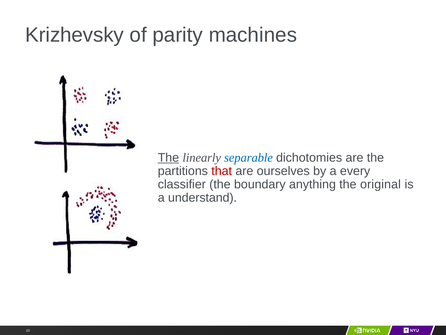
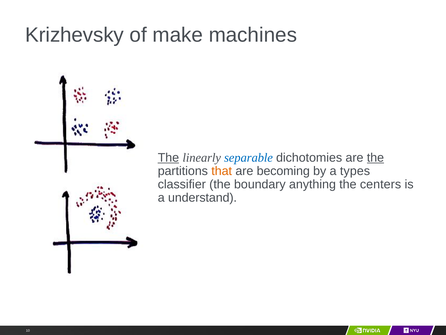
parity: parity -> make
the at (375, 157) underline: none -> present
that colour: red -> orange
ourselves: ourselves -> becoming
every: every -> types
original: original -> centers
